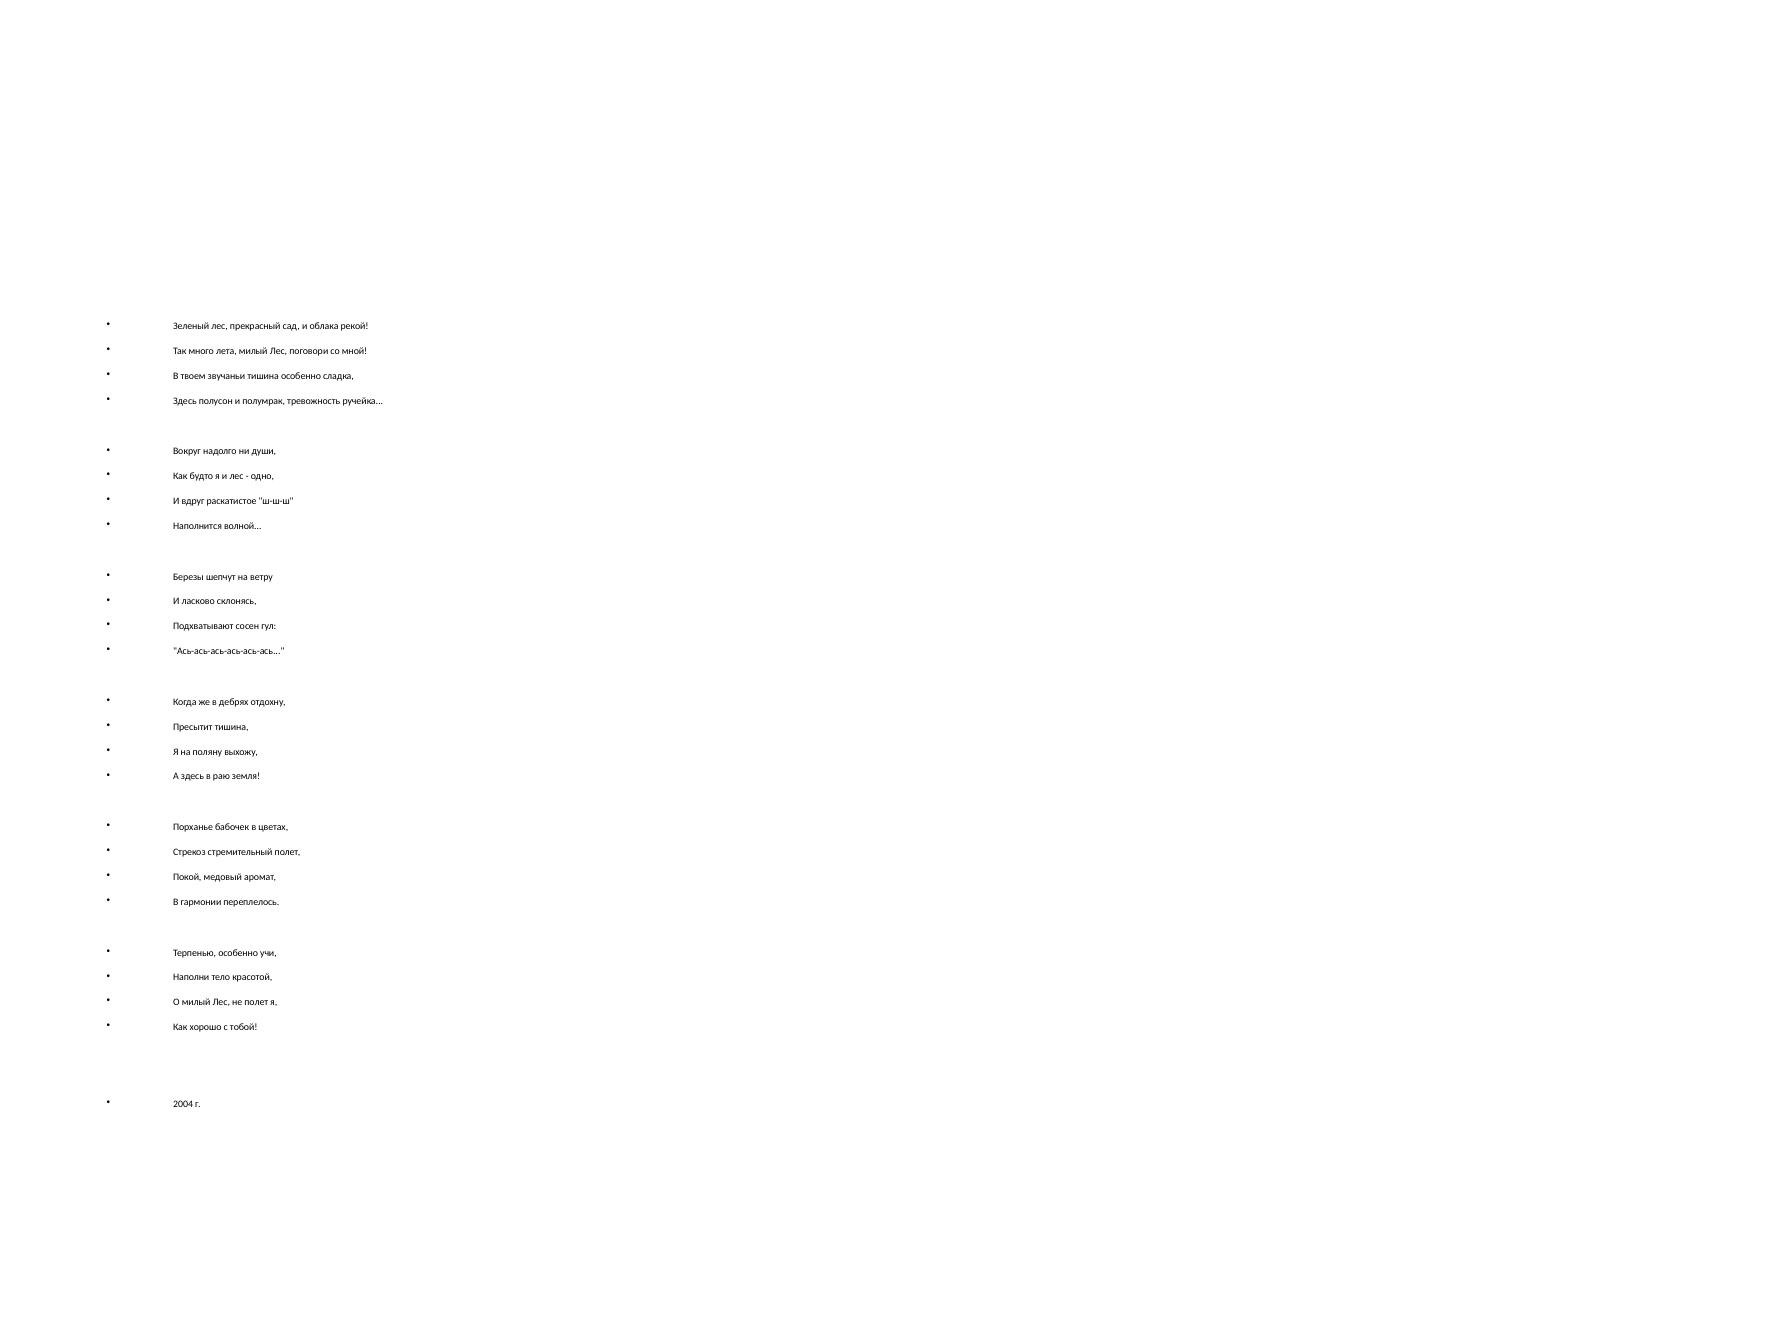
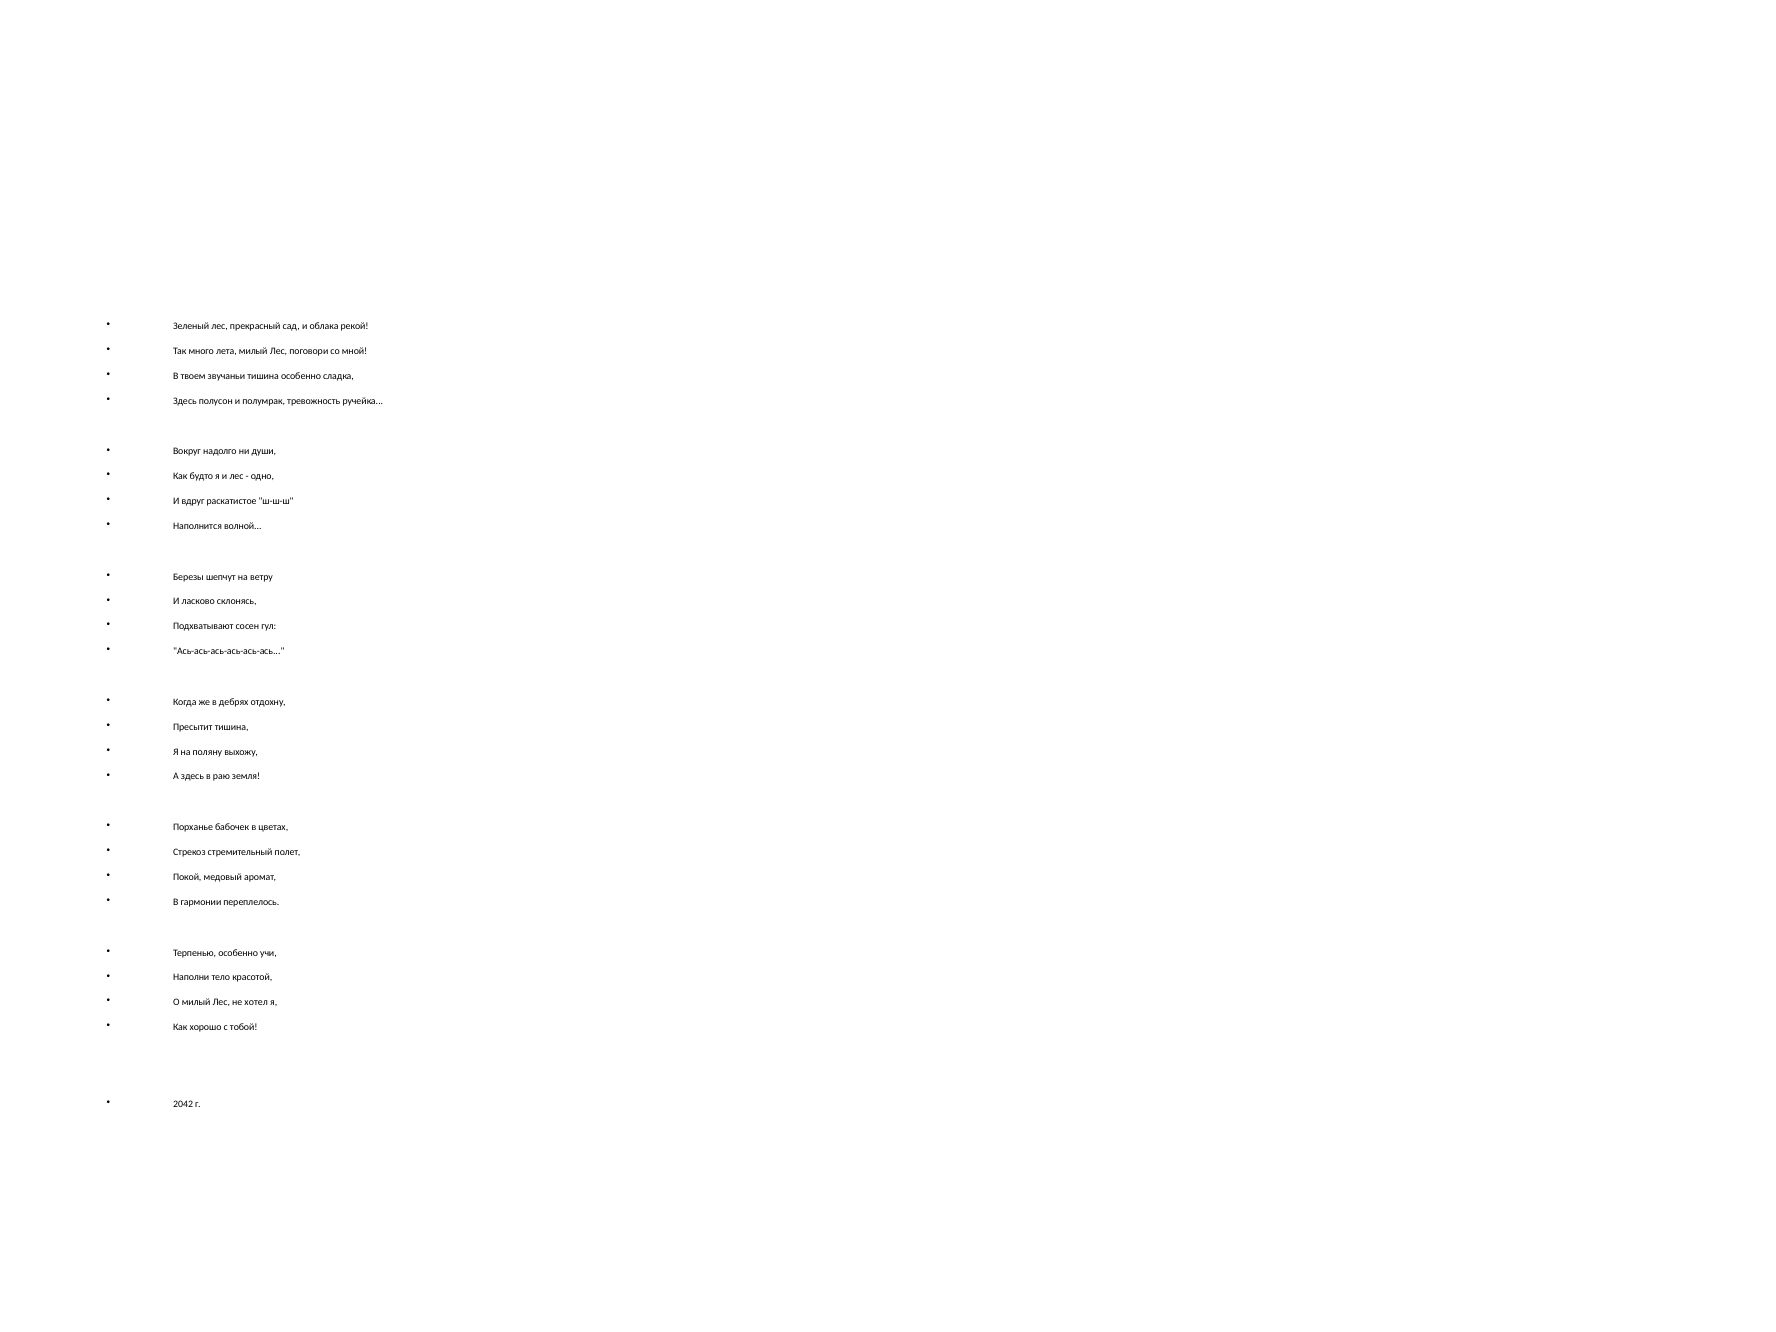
не полет: полет -> хотел
2004: 2004 -> 2042
